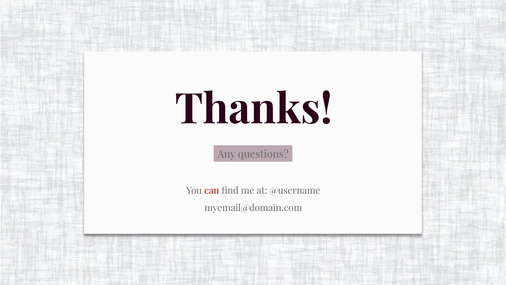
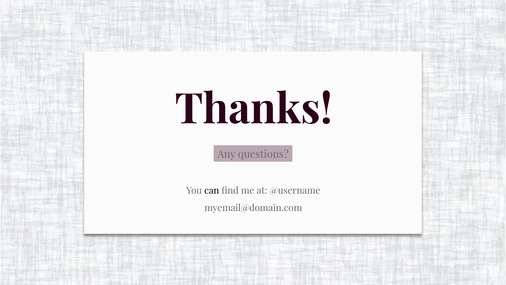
can colour: red -> black
